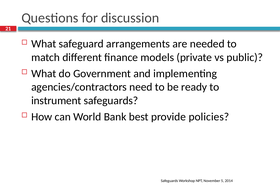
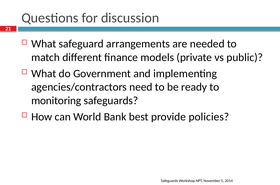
instrument: instrument -> monitoring
